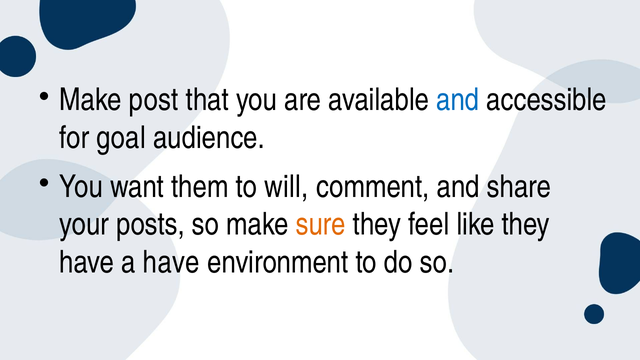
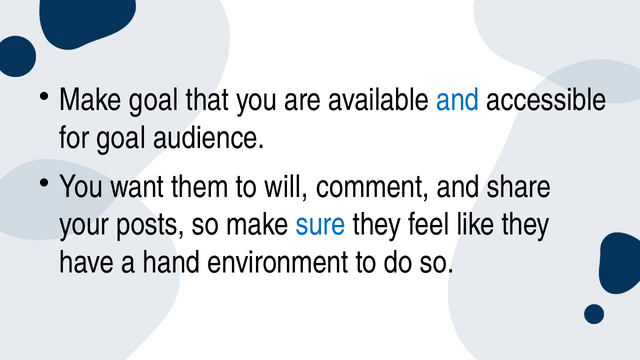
Make post: post -> goal
sure colour: orange -> blue
a have: have -> hand
